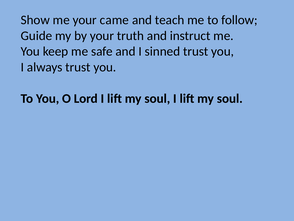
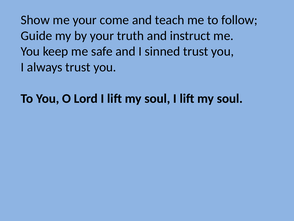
came: came -> come
